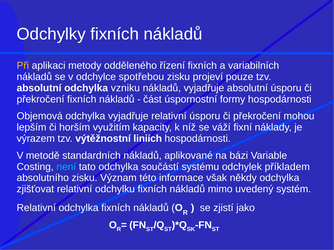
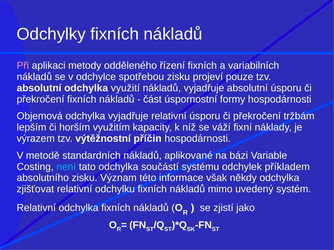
Při colour: yellow -> pink
vzniku: vzniku -> využití
mohou: mohou -> tržbám
liniích: liniích -> příčin
